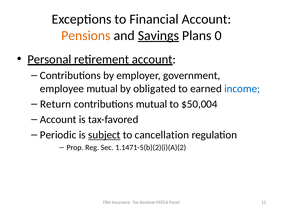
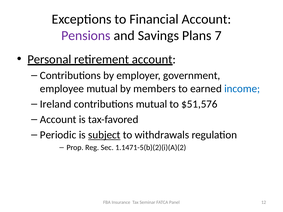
Pensions colour: orange -> purple
Savings underline: present -> none
0: 0 -> 7
obligated: obligated -> members
Return: Return -> Ireland
$50,004: $50,004 -> $51,576
cancellation: cancellation -> withdrawals
